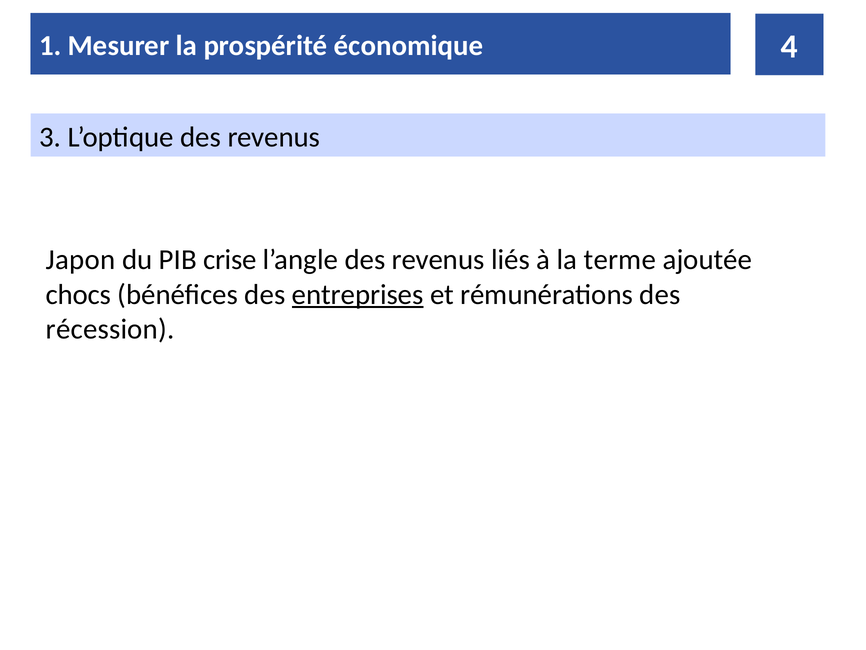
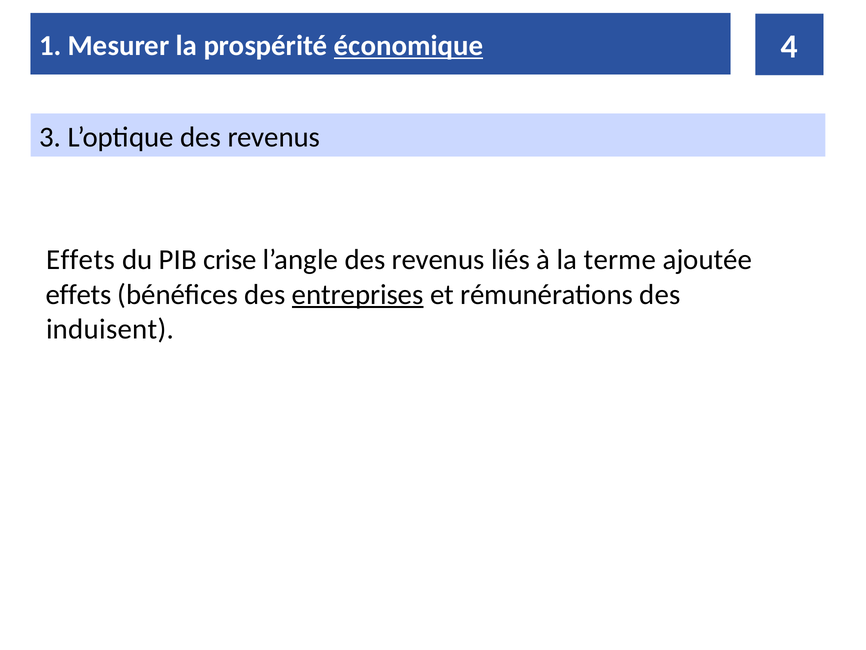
économique underline: none -> present
Japon at (81, 260): Japon -> Effets
chocs at (78, 294): chocs -> effets
récession: récession -> induisent
